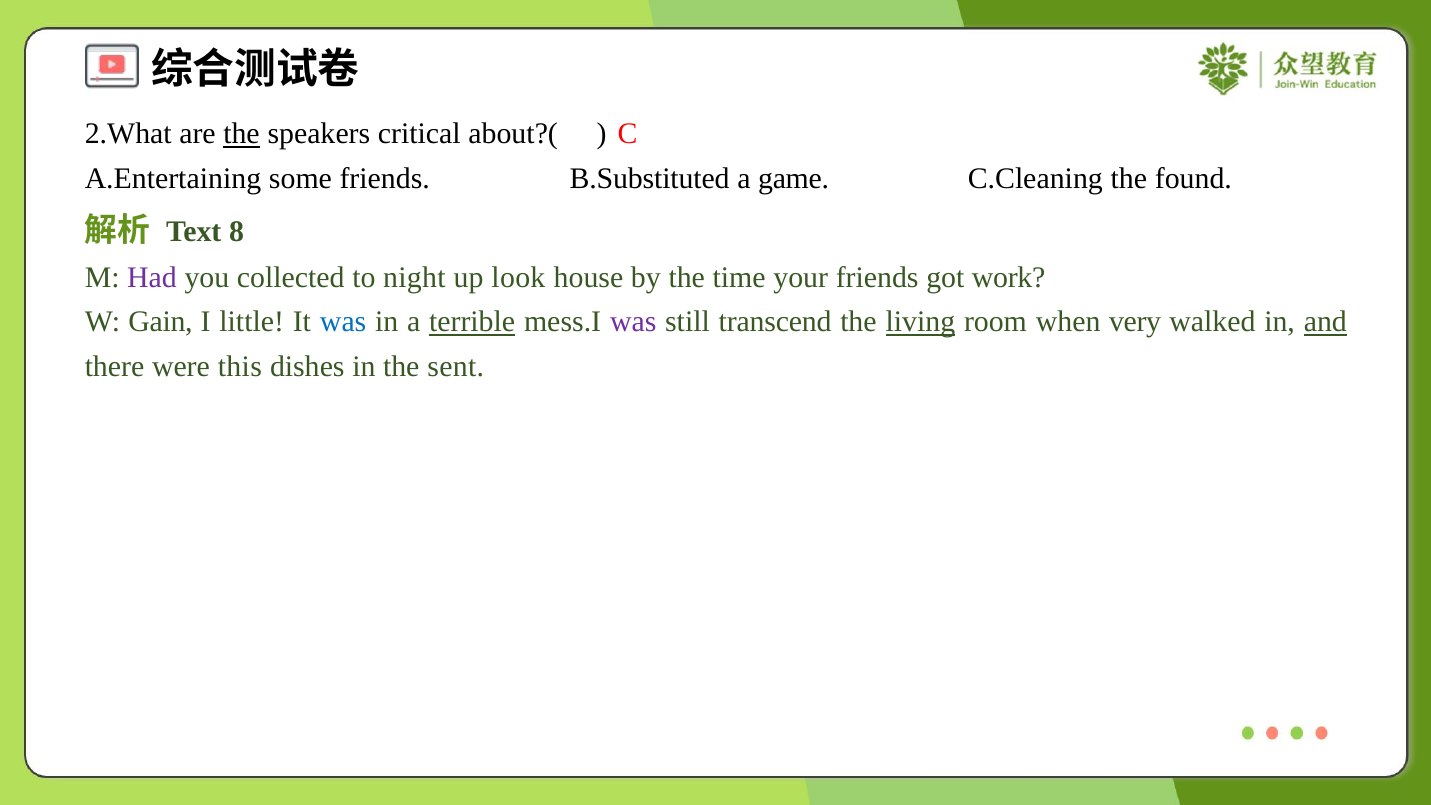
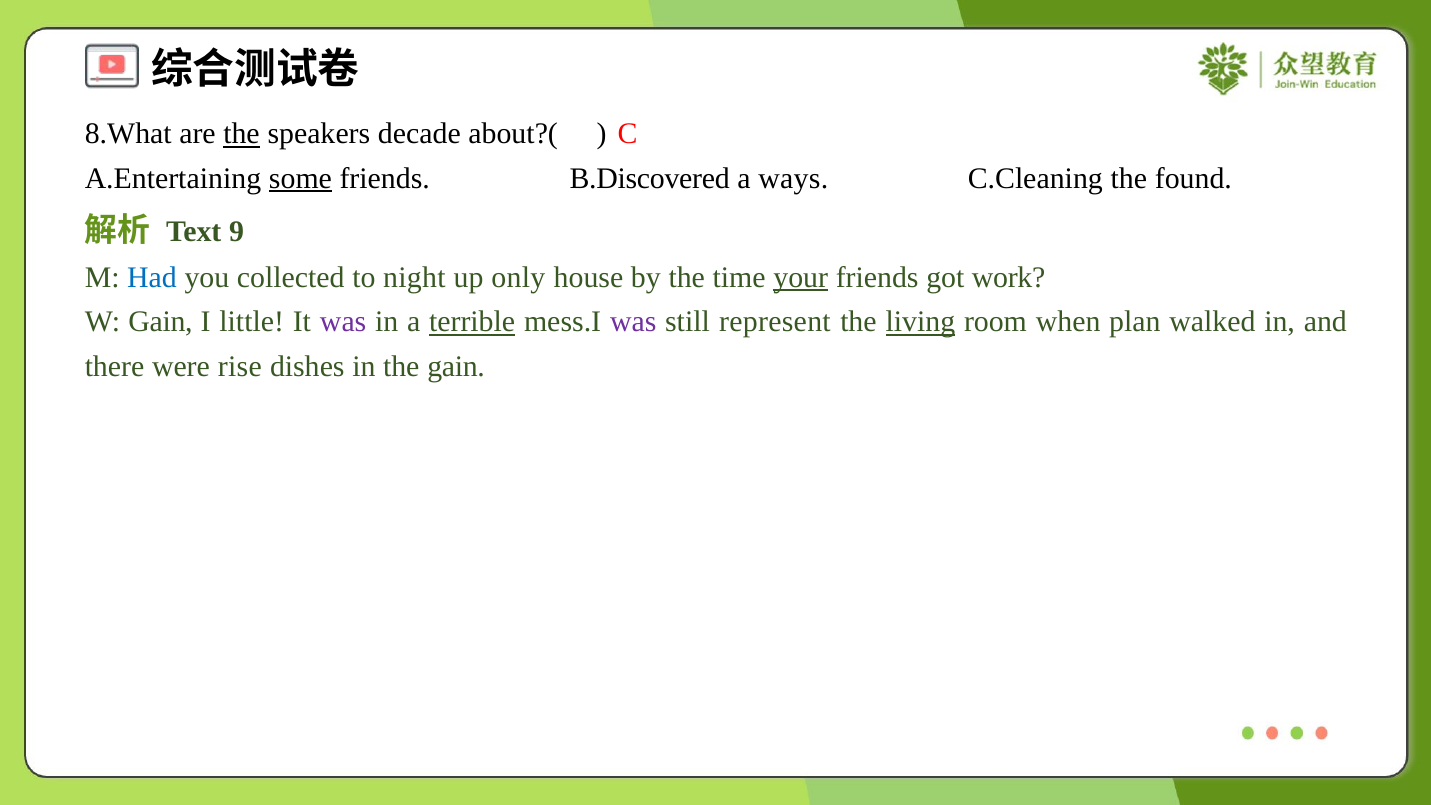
2.What: 2.What -> 8.What
critical: critical -> decade
some underline: none -> present
B.Substituted: B.Substituted -> B.Discovered
game: game -> ways
8: 8 -> 9
Had colour: purple -> blue
look: look -> only
your underline: none -> present
was at (343, 322) colour: blue -> purple
transcend: transcend -> represent
very: very -> plan
and underline: present -> none
this: this -> rise
the sent: sent -> gain
